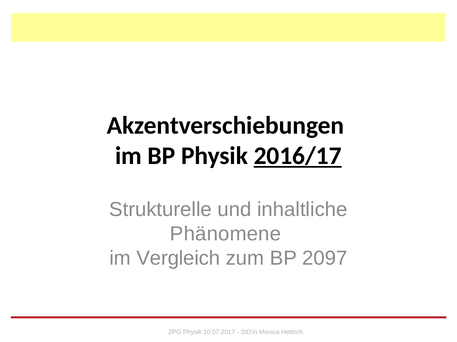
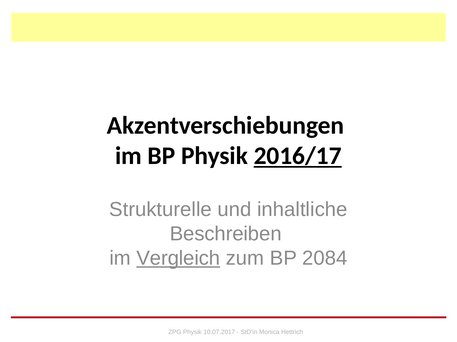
Phänomene: Phänomene -> Beschreiben
Vergleich underline: none -> present
2097: 2097 -> 2084
